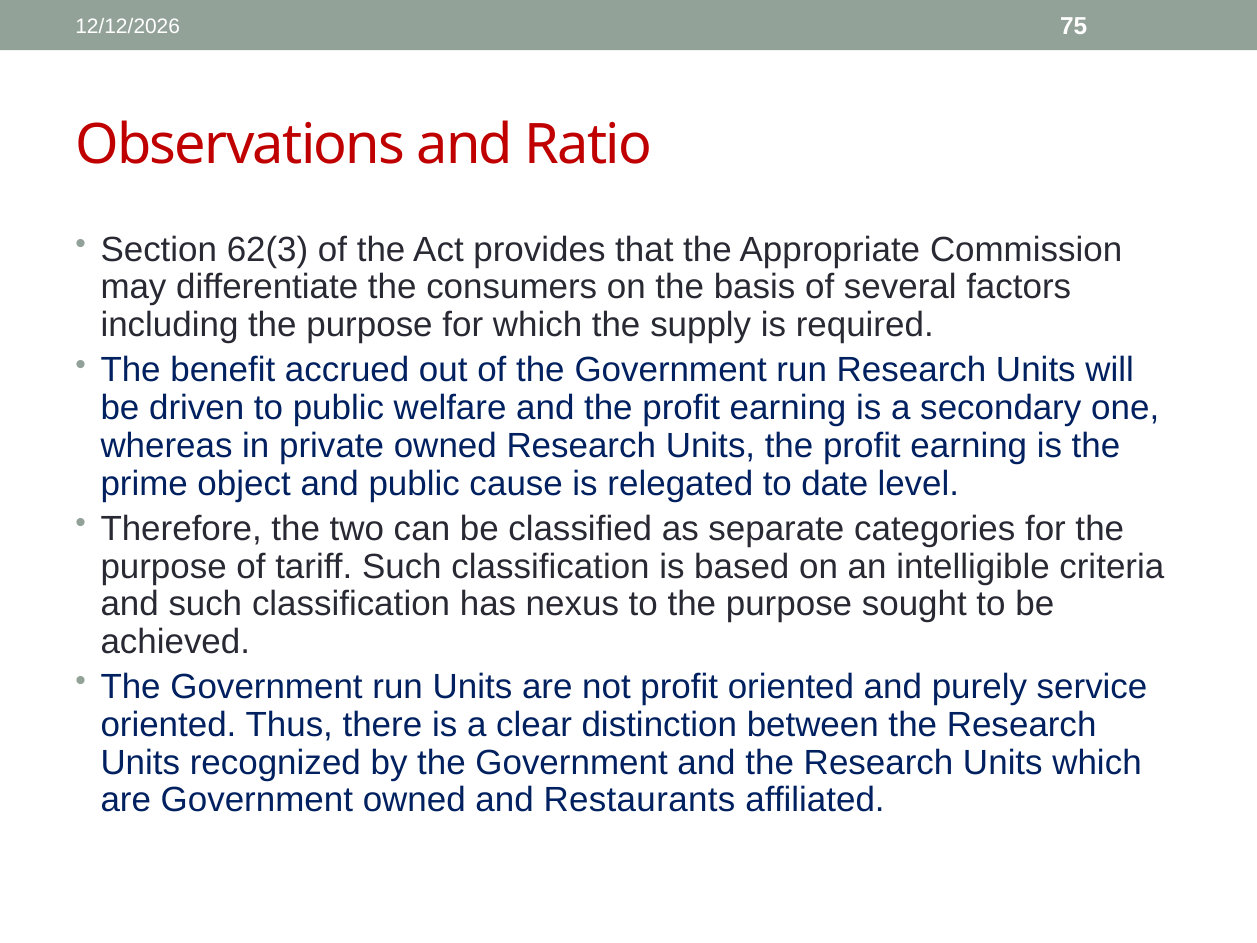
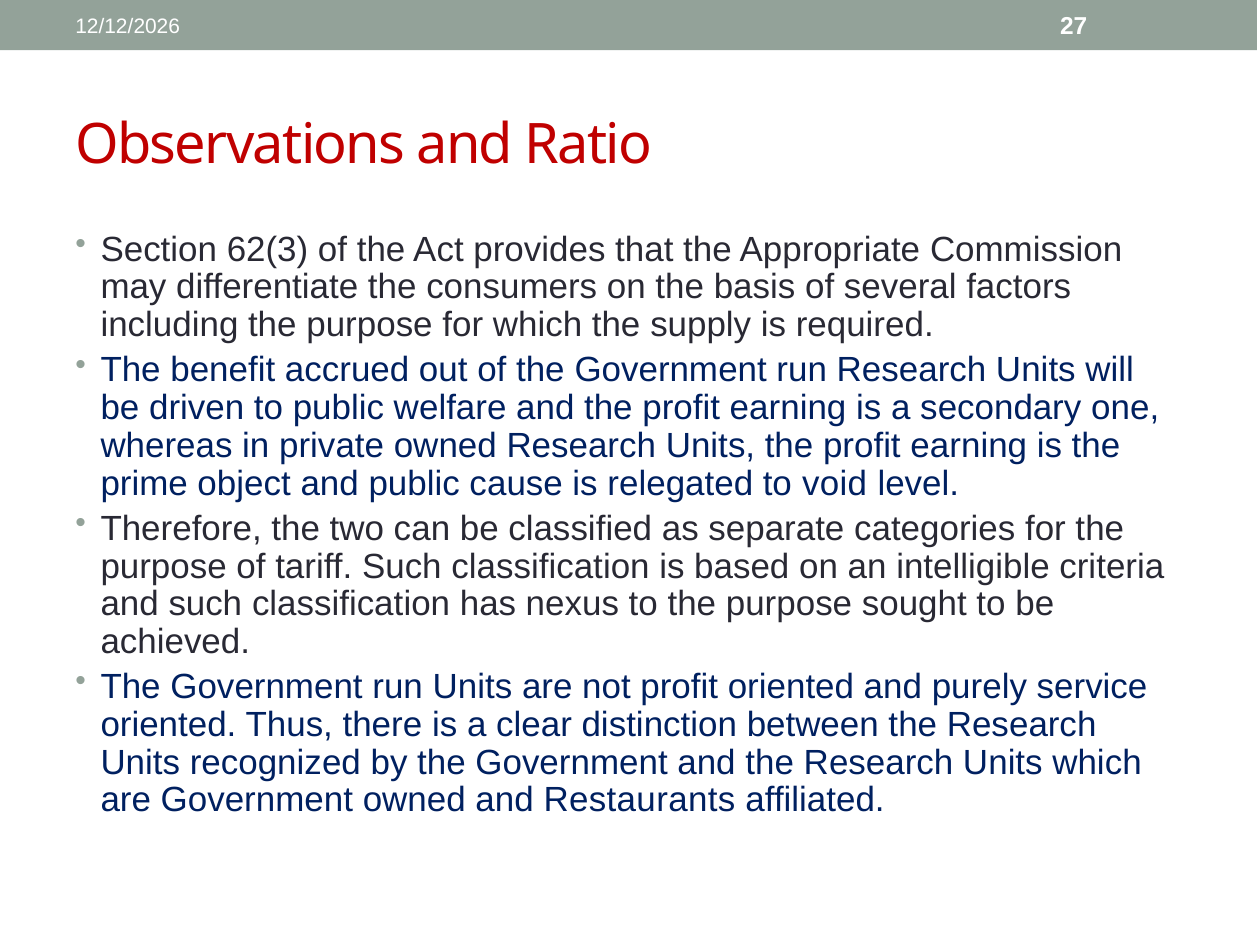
75: 75 -> 27
date: date -> void
